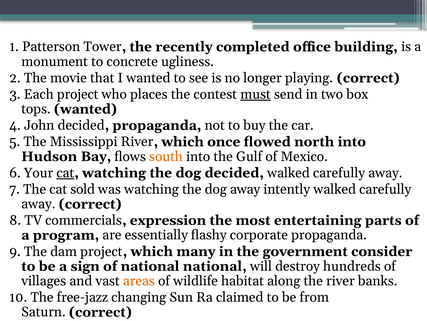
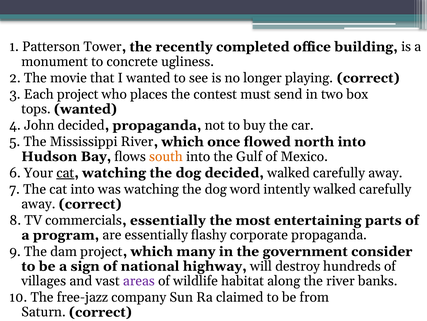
must underline: present -> none
cat sold: sold -> into
dog away: away -> word
expression at (168, 220): expression -> essentially
national national: national -> highway
areas colour: orange -> purple
changing: changing -> company
